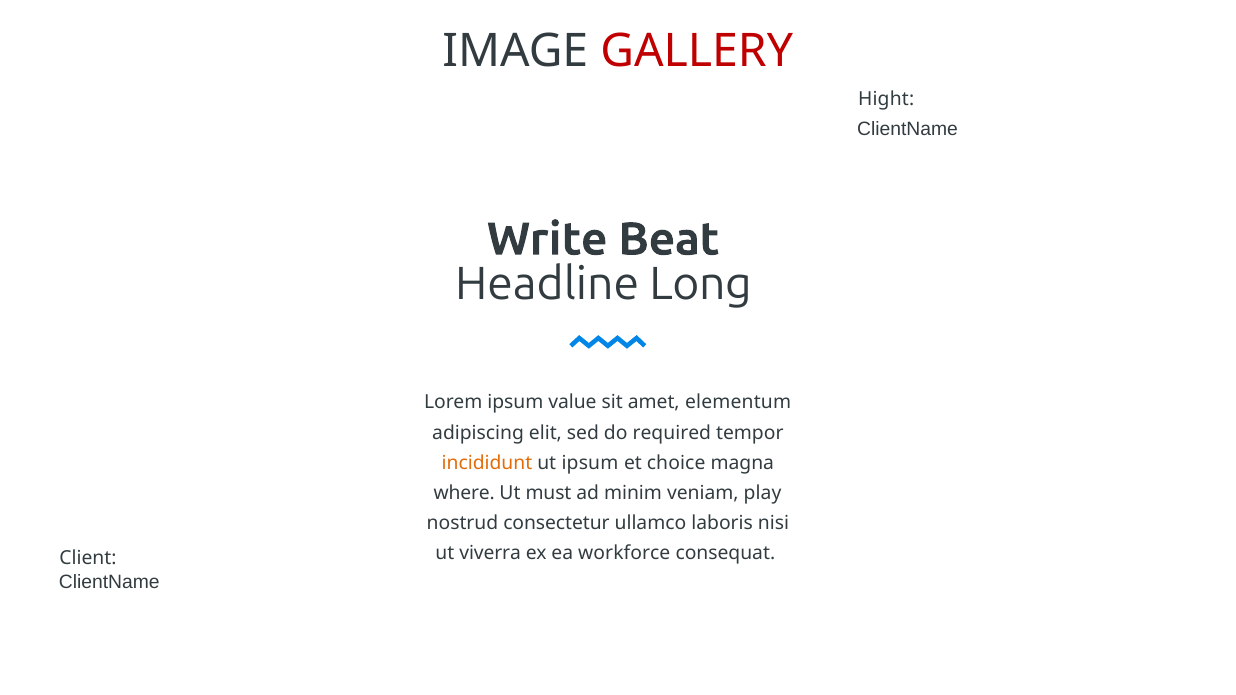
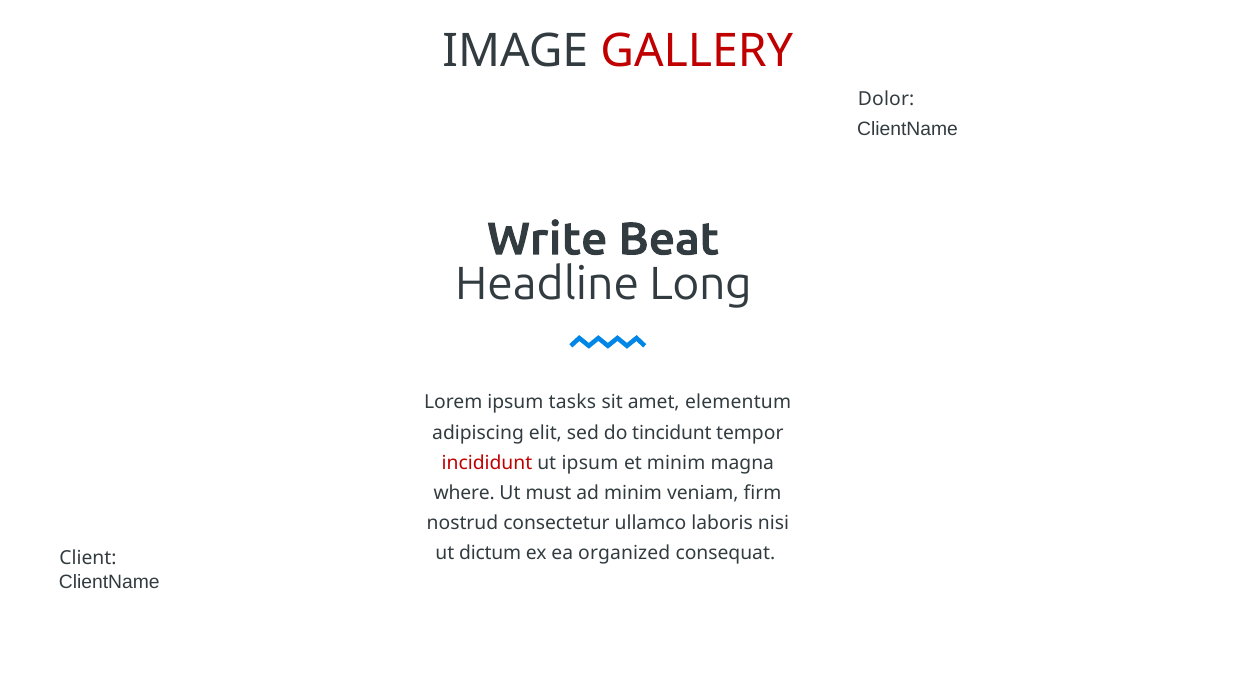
Hight: Hight -> Dolor
value: value -> tasks
required: required -> tincidunt
incididunt colour: orange -> red
et choice: choice -> minim
play: play -> firm
viverra: viverra -> dictum
workforce: workforce -> organized
